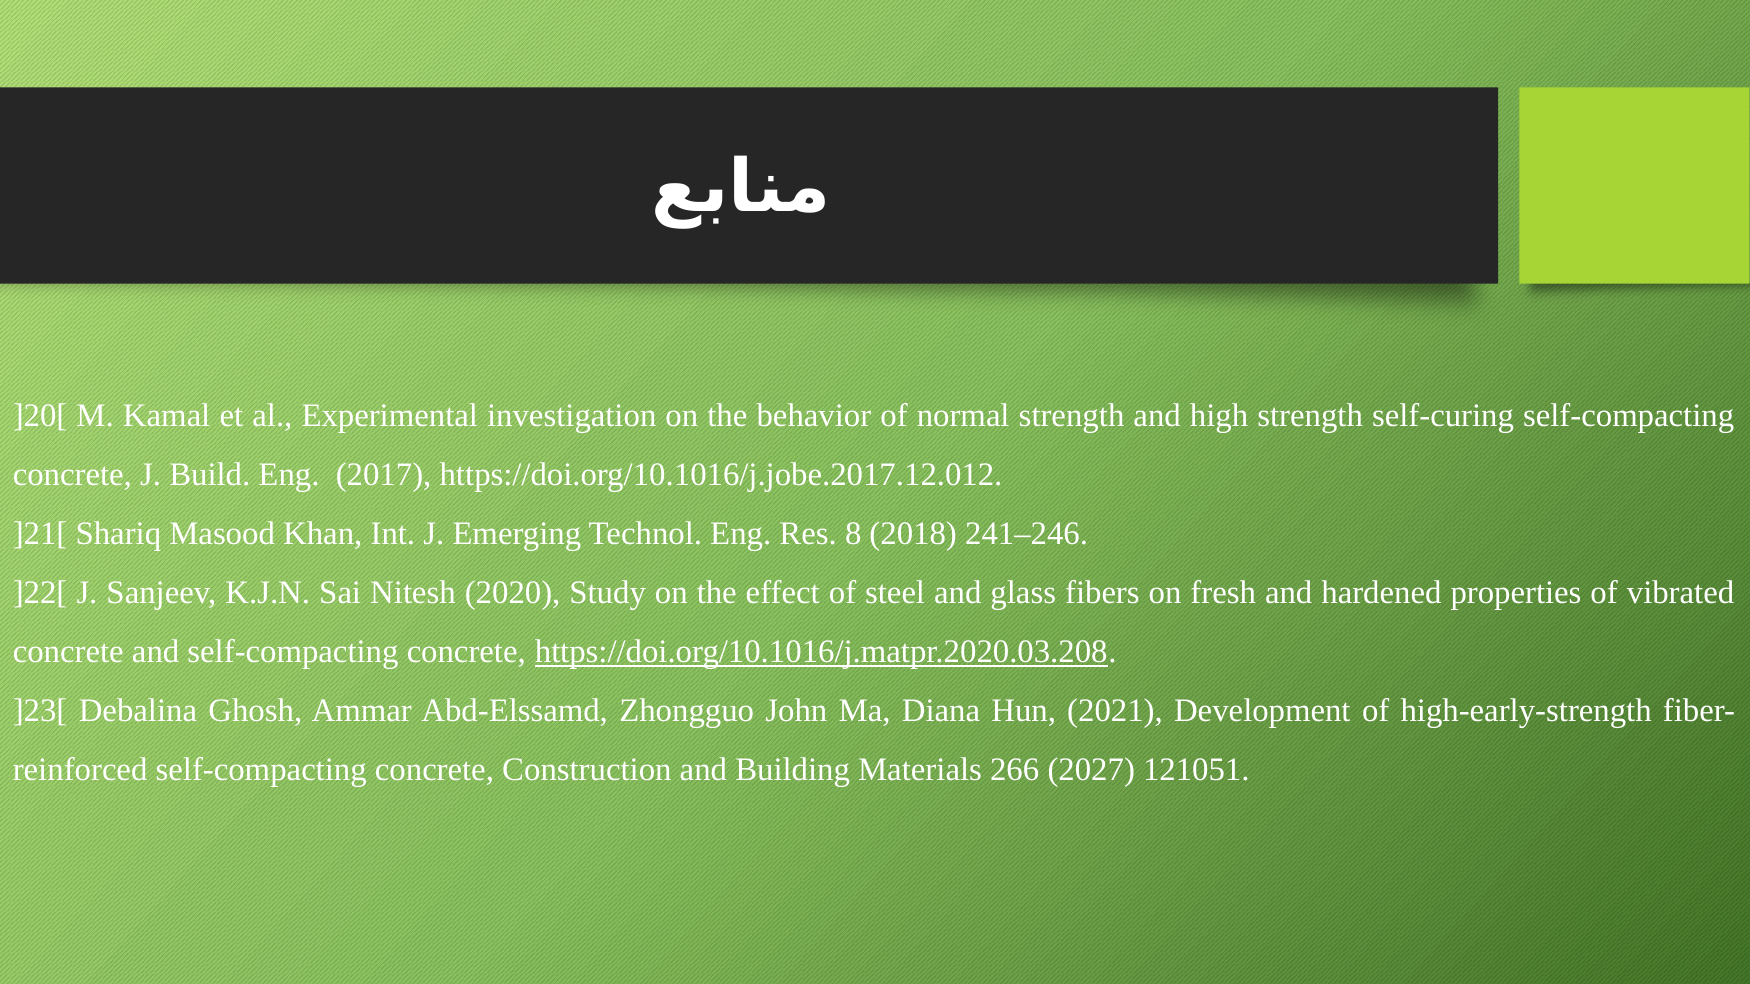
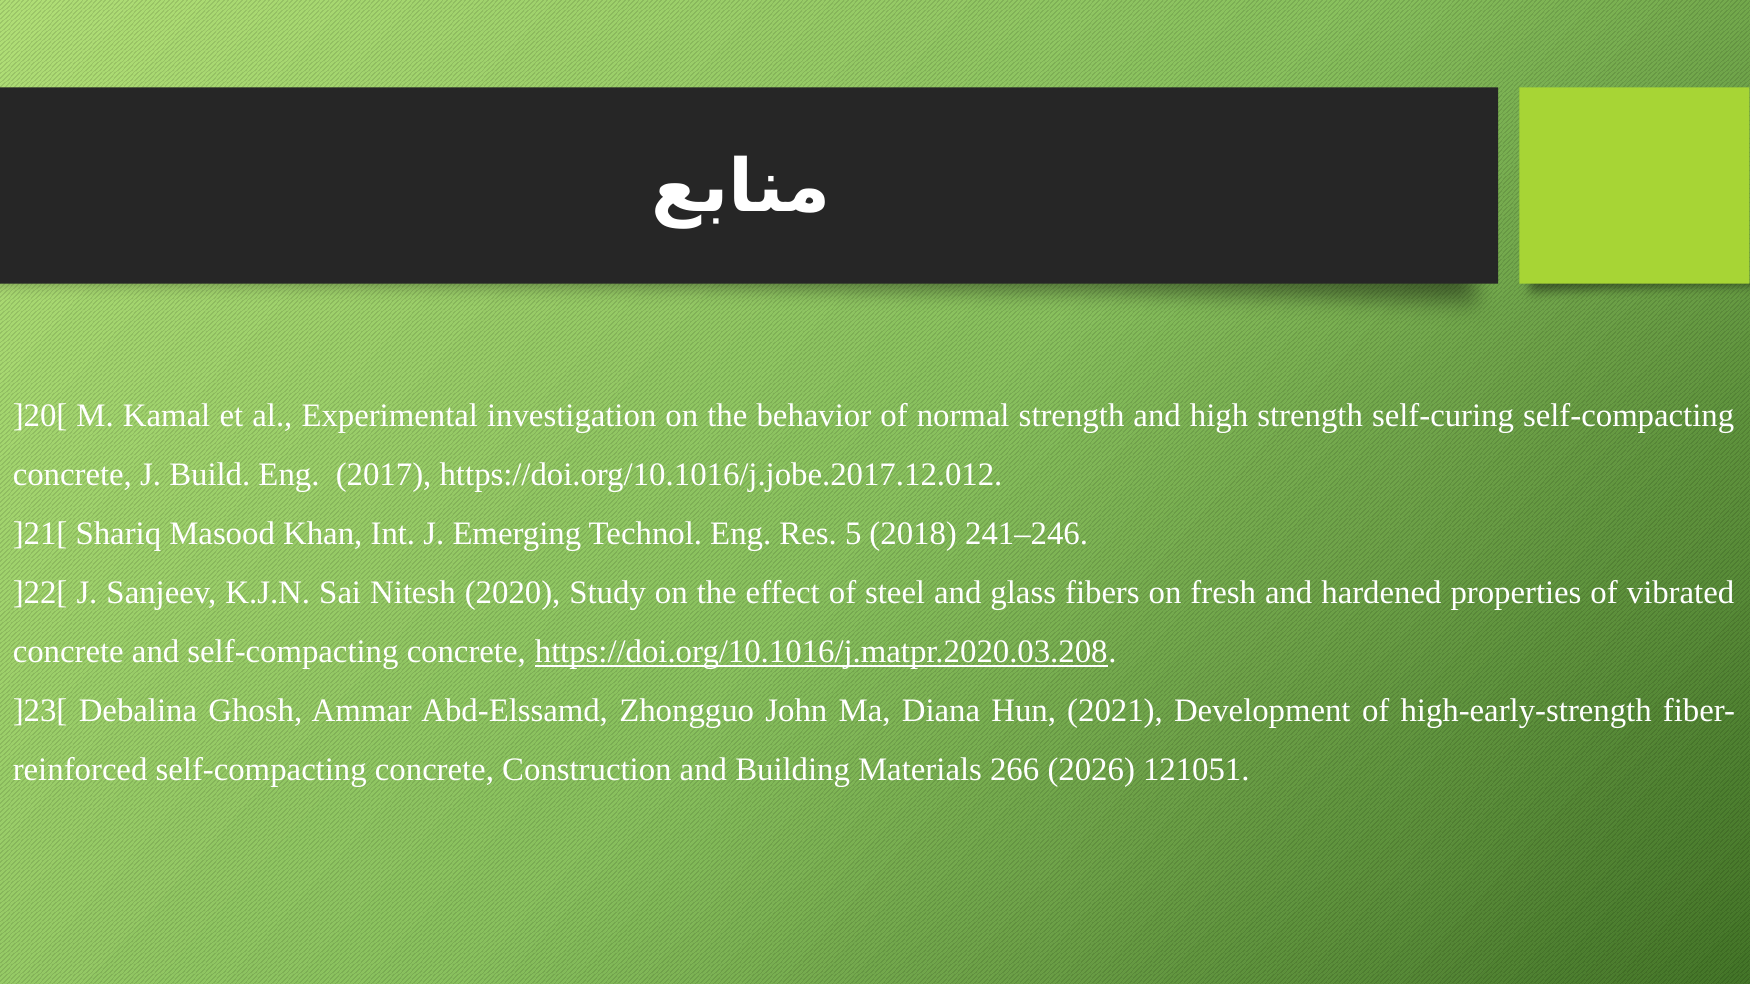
8: 8 -> 5
2027: 2027 -> 2026
